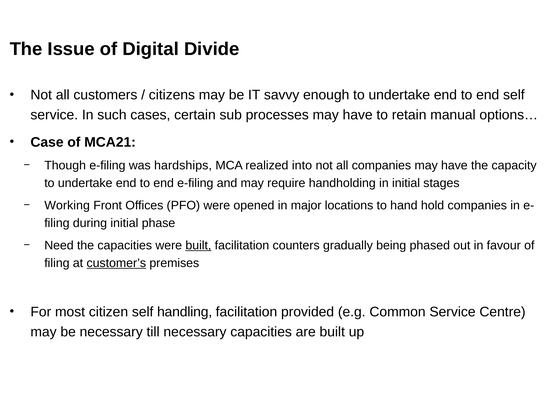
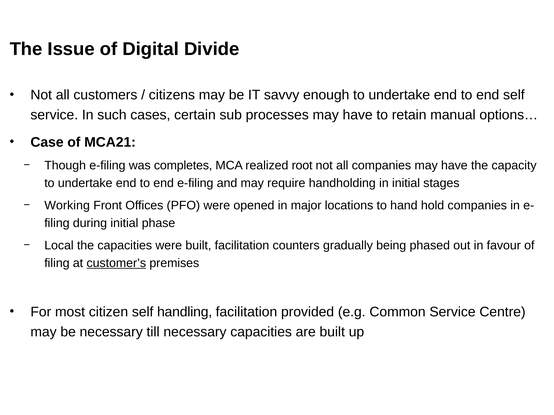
hardships: hardships -> completes
into: into -> root
Need: Need -> Local
built at (198, 246) underline: present -> none
